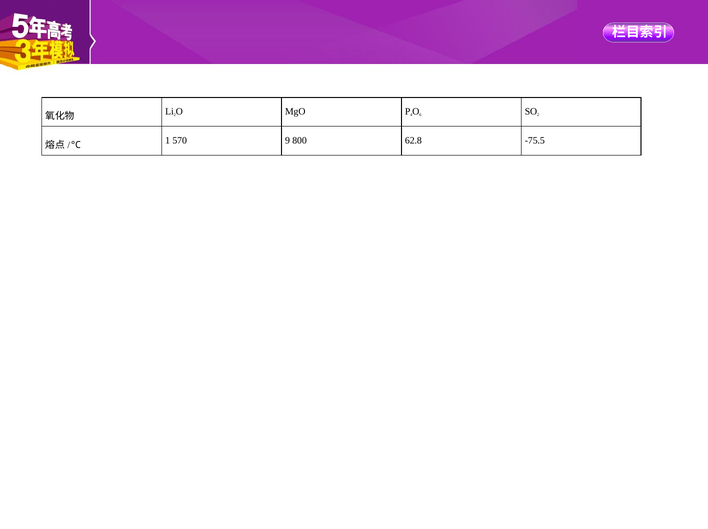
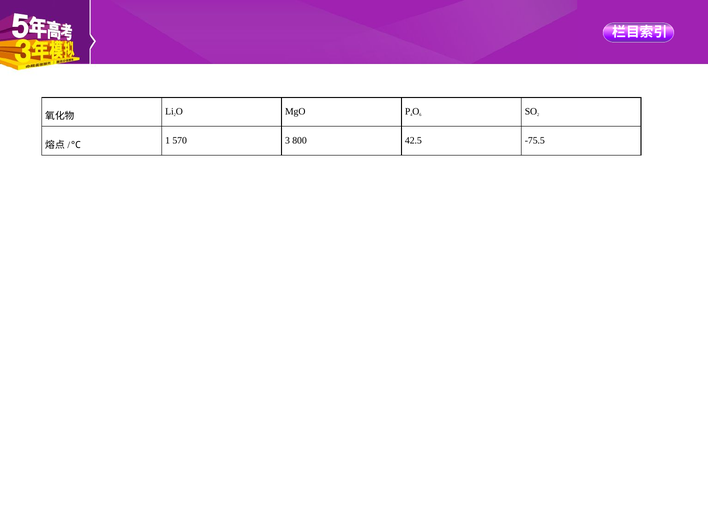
9: 9 -> 3
62.8: 62.8 -> 42.5
